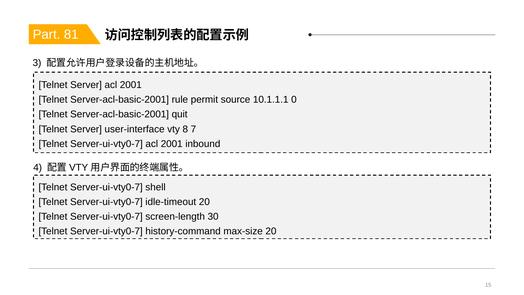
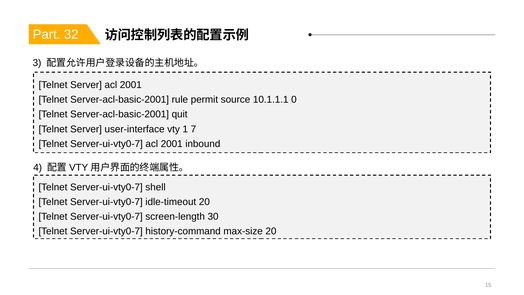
81: 81 -> 32
8: 8 -> 1
